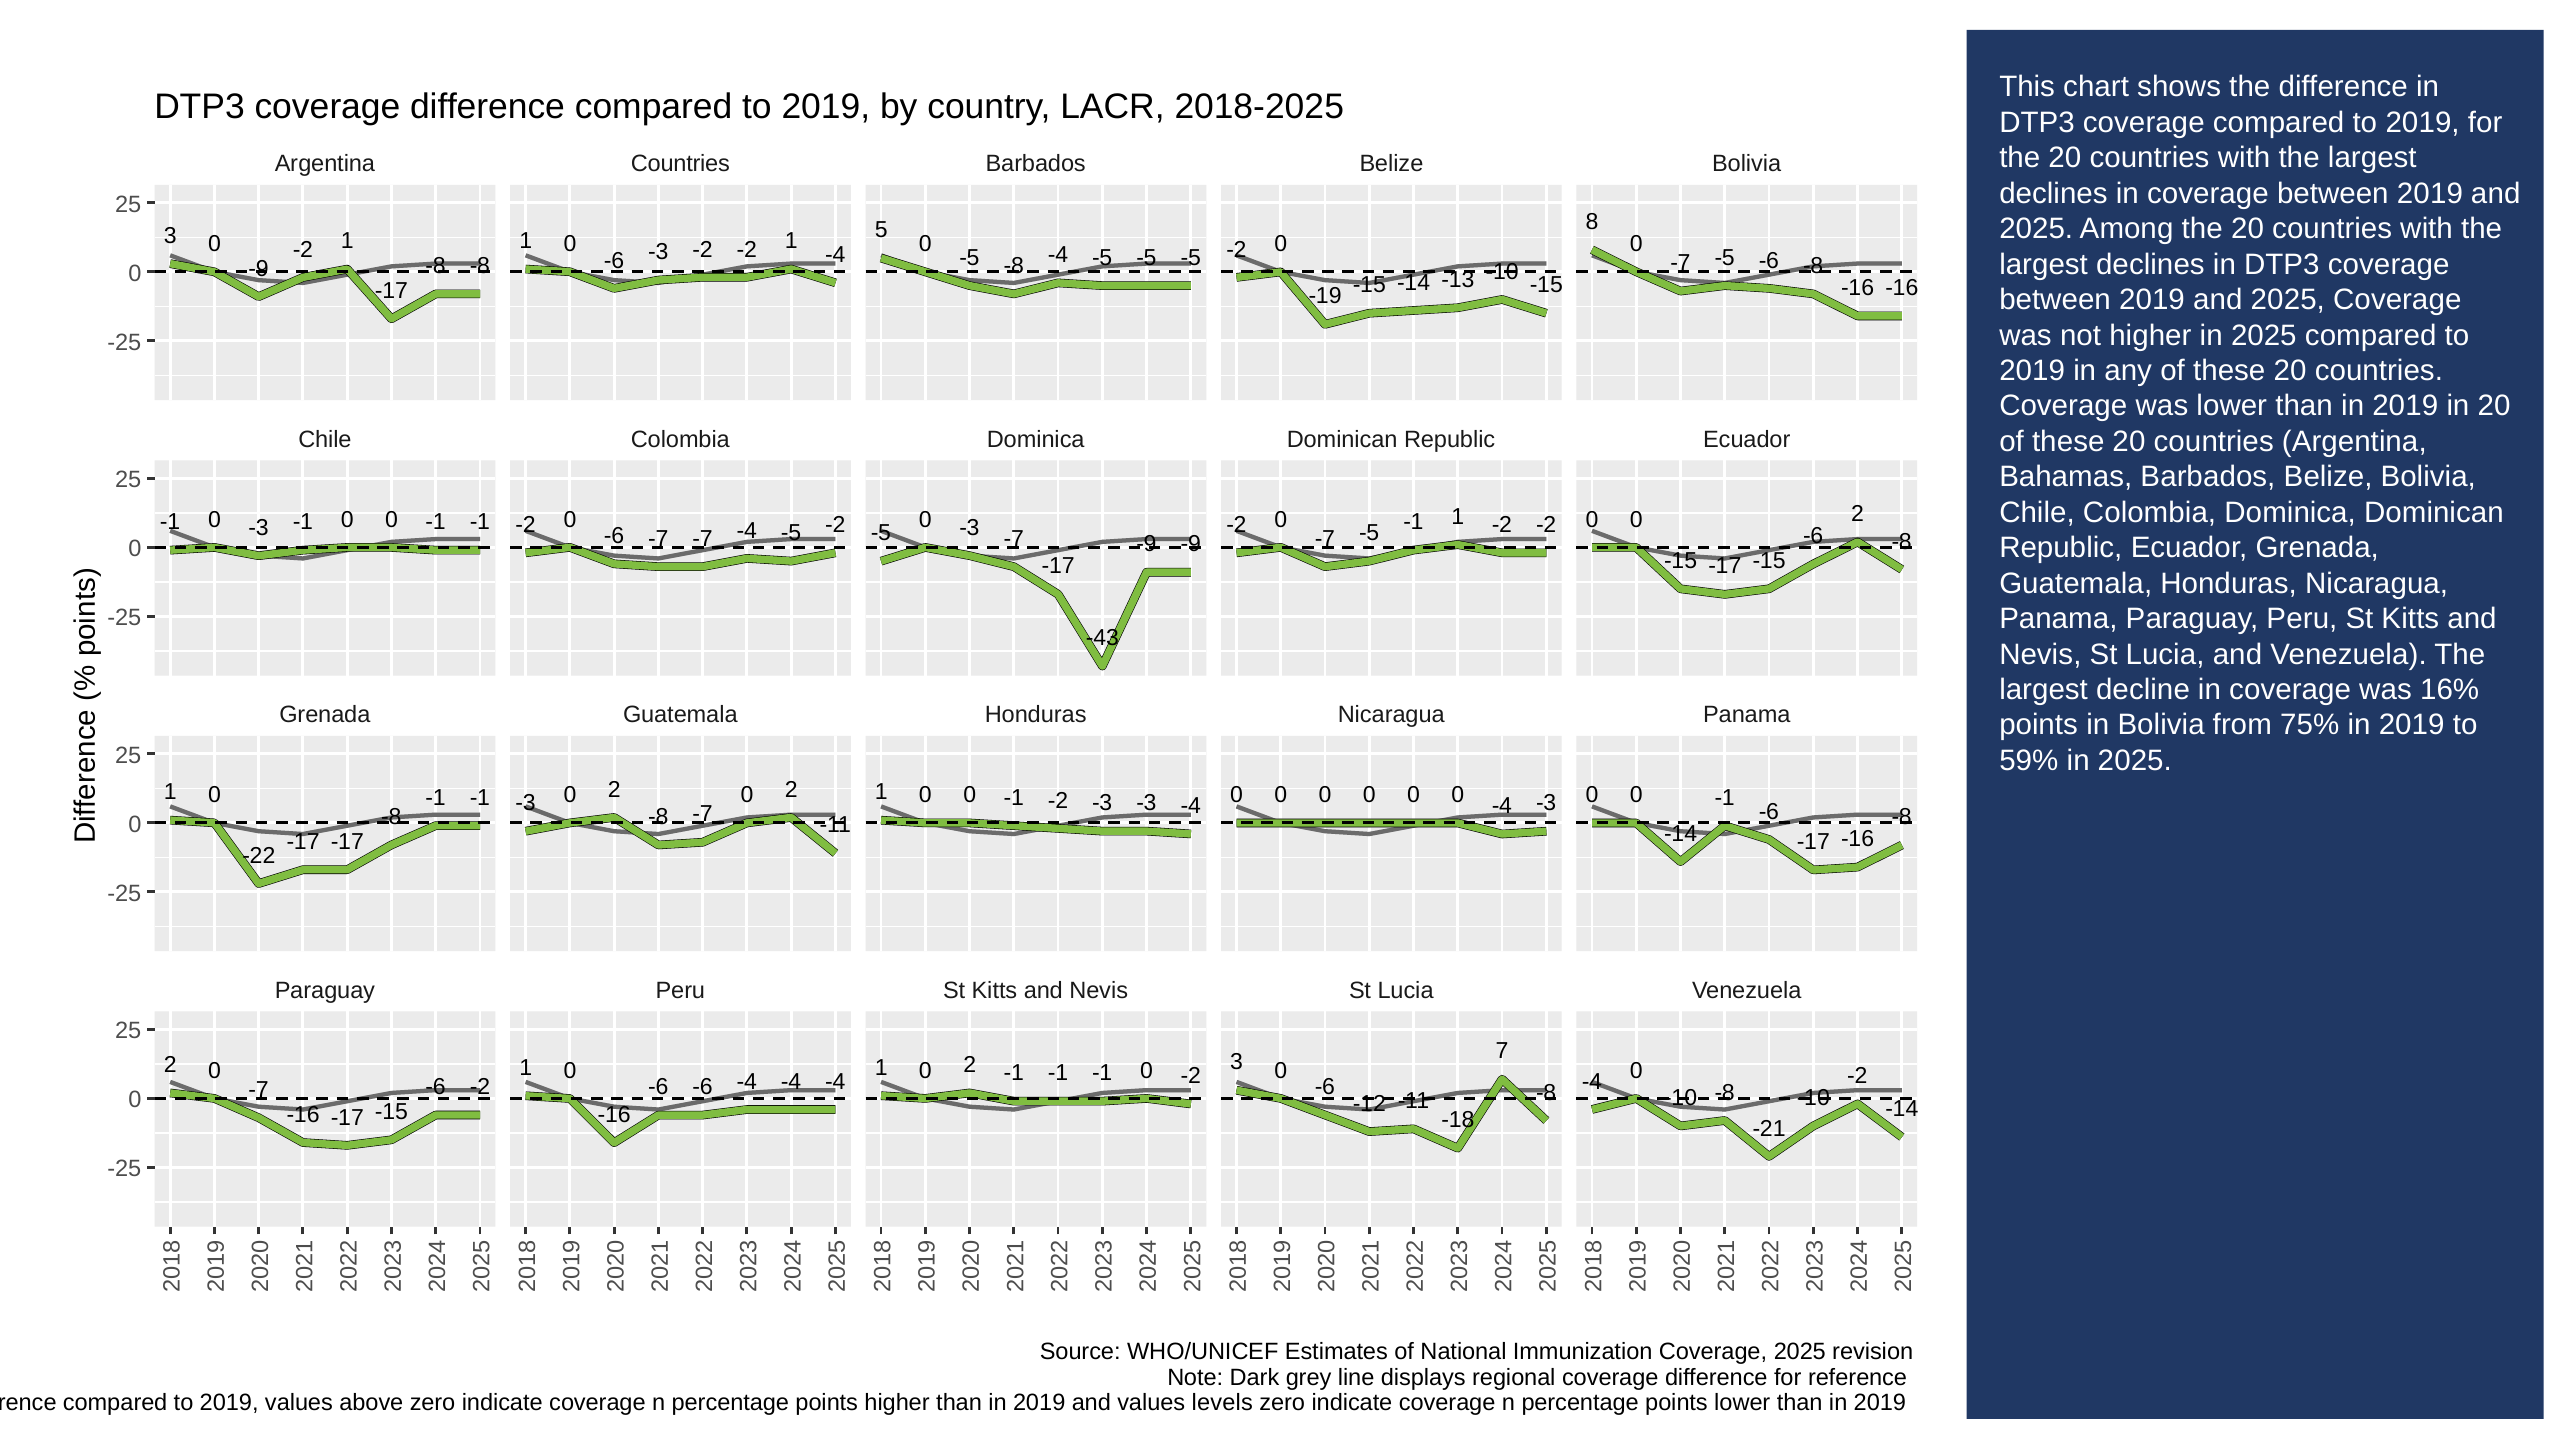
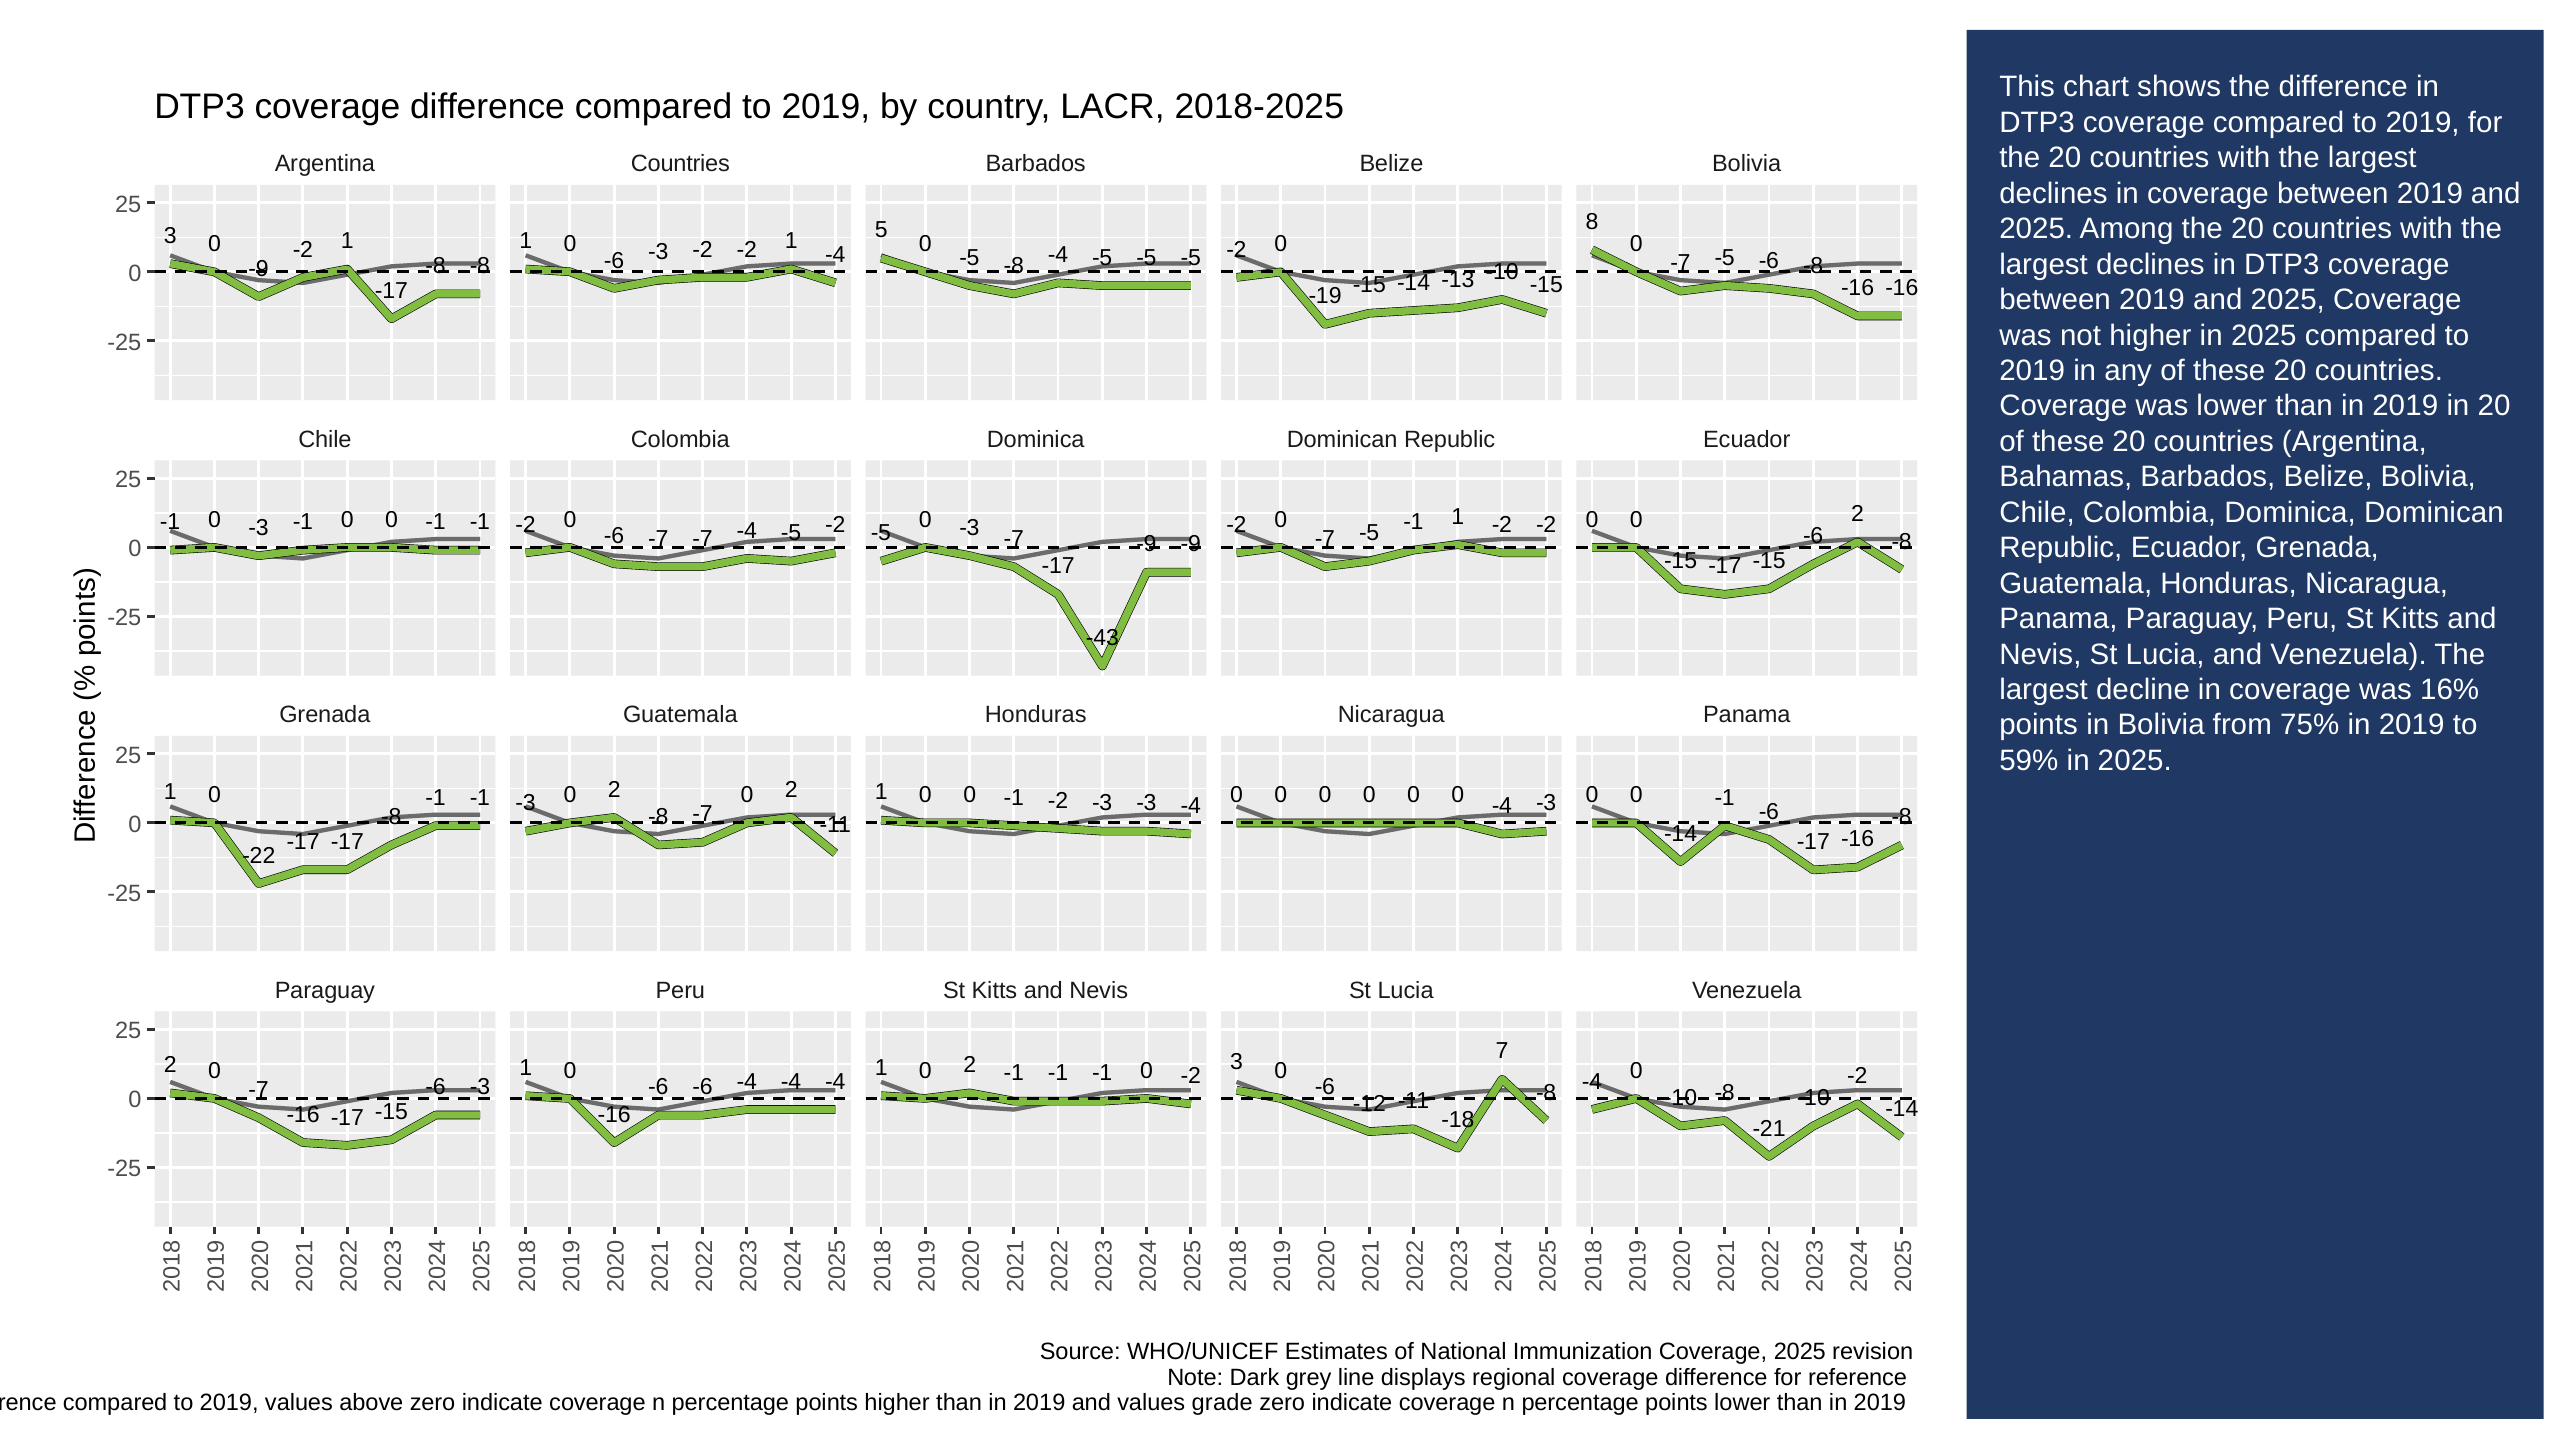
-2 at (480, 1087): -2 -> -3
levels: levels -> grade
